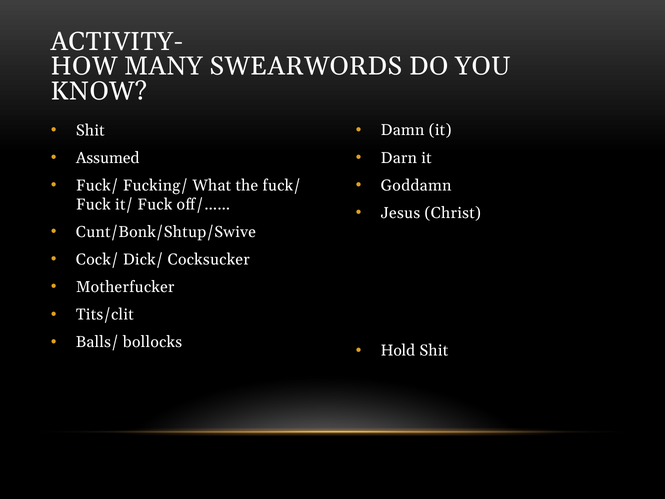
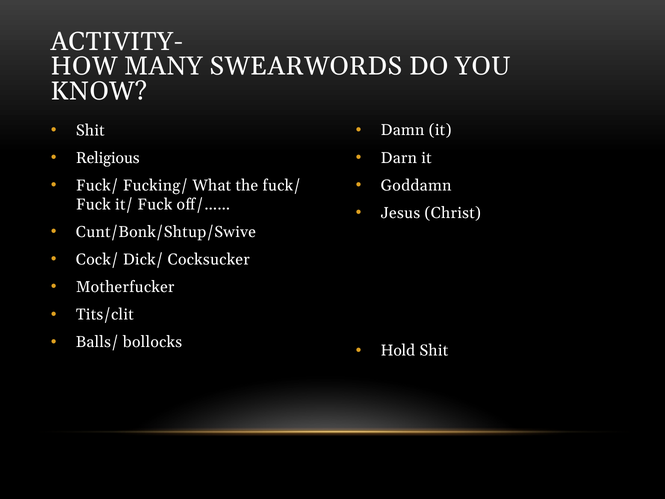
Assumed: Assumed -> Religious
